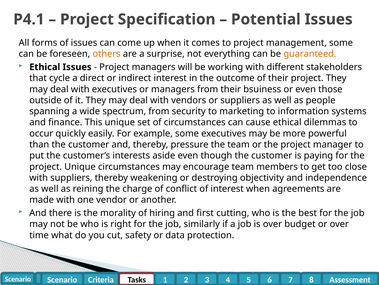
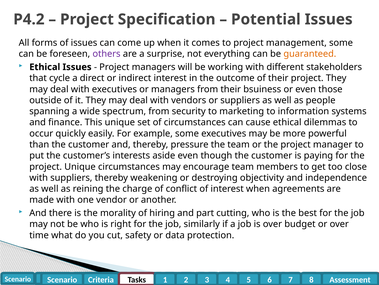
P4.1: P4.1 -> P4.2
others colour: orange -> purple
first: first -> part
